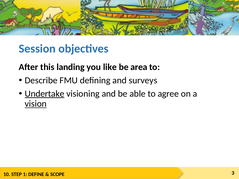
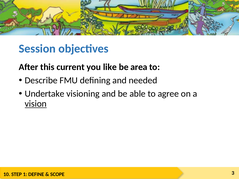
landing: landing -> current
surveys: surveys -> needed
Undertake underline: present -> none
